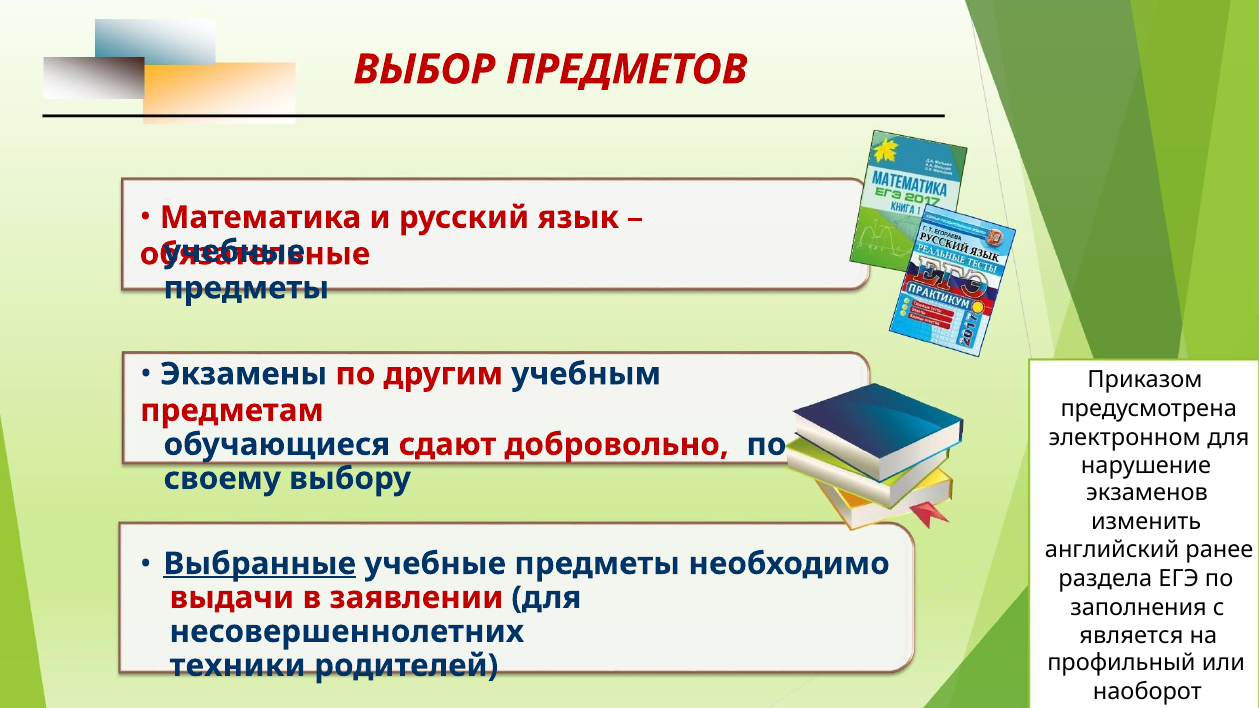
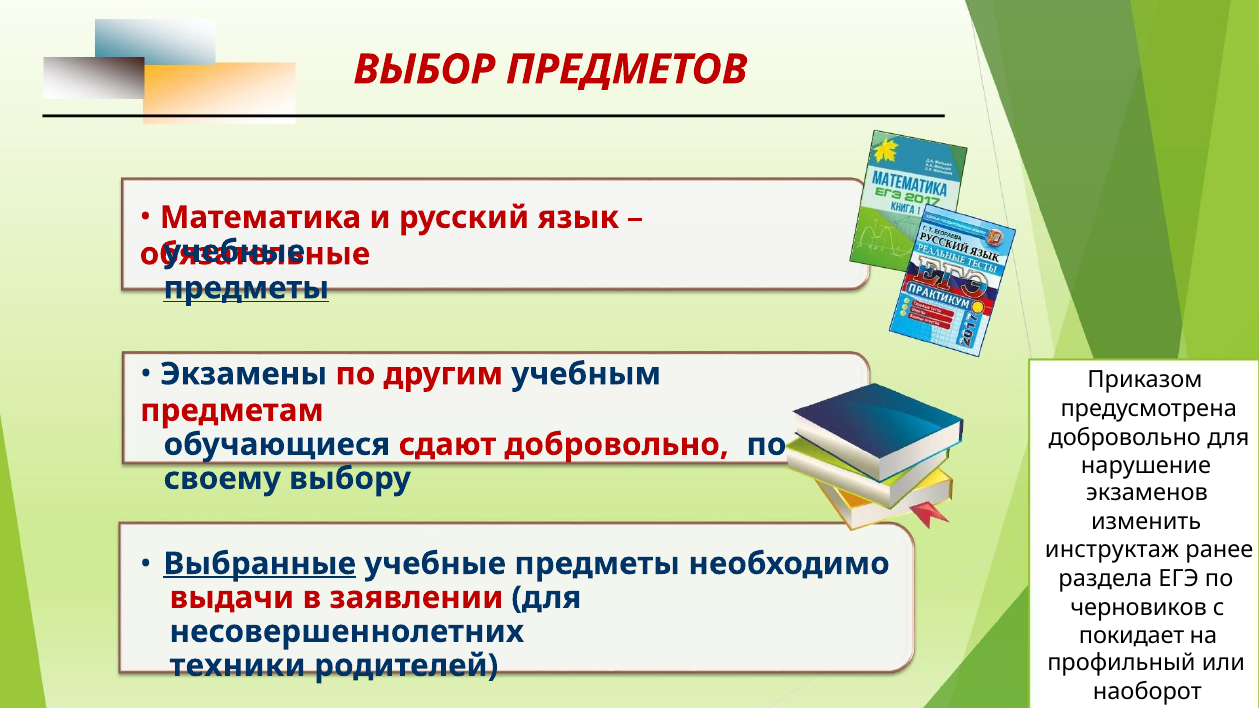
предметы at (246, 288) underline: none -> present
электронном at (1125, 438): электронном -> добровольно
английский: английский -> инструктаж
заполнения: заполнения -> черновиков
является: является -> покидает
